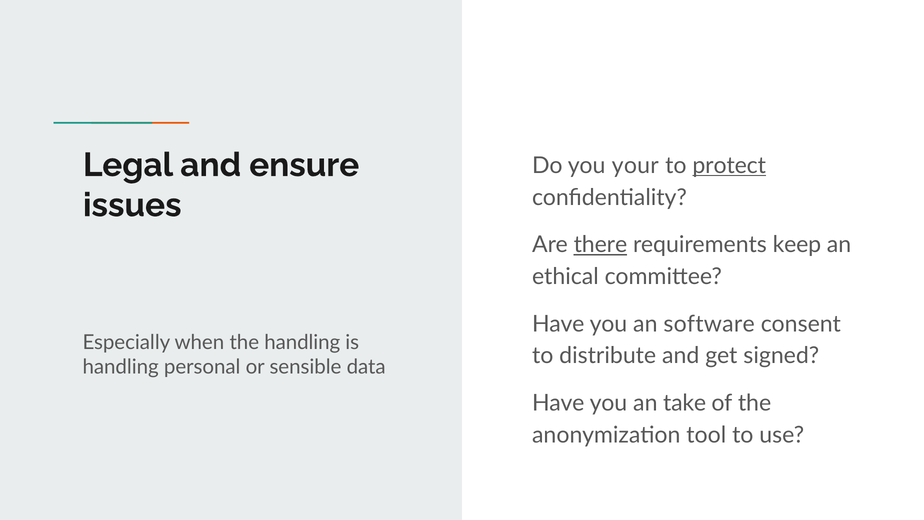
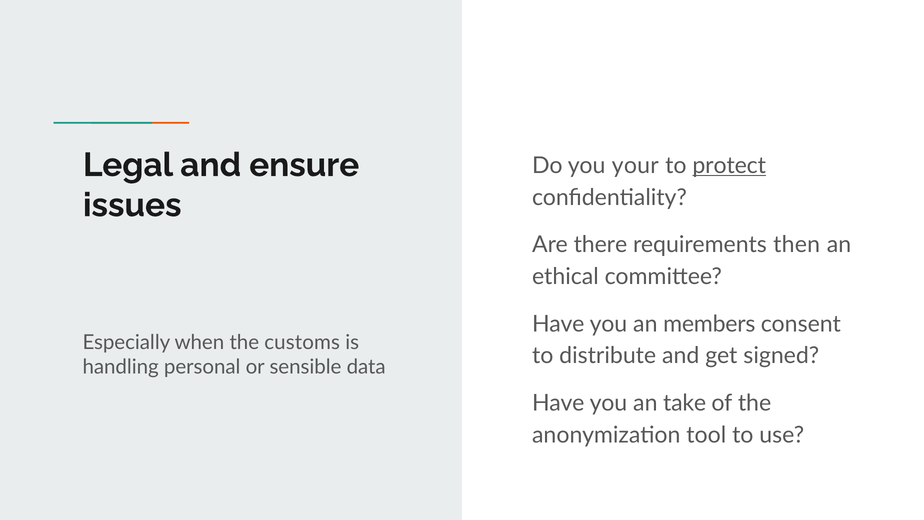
there underline: present -> none
keep: keep -> then
software: software -> members
the handling: handling -> customs
